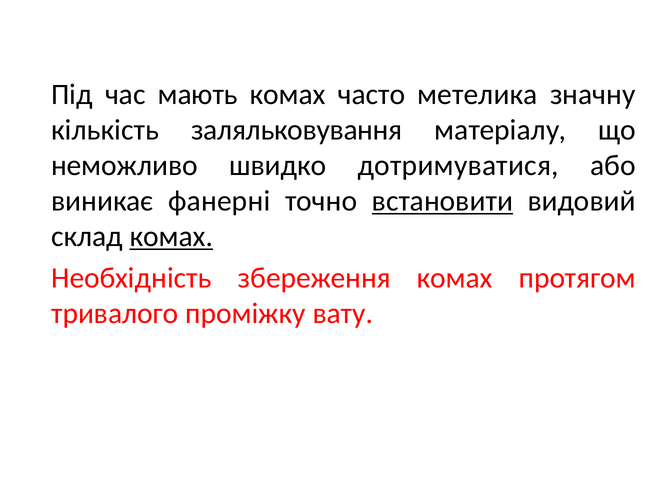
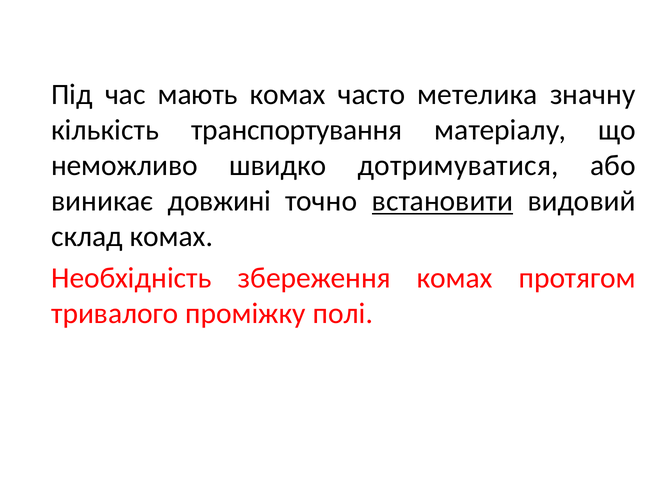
заляльковування: заляльковування -> транспортування
фанерні: фанерні -> довжині
комах at (171, 236) underline: present -> none
вату: вату -> полі
